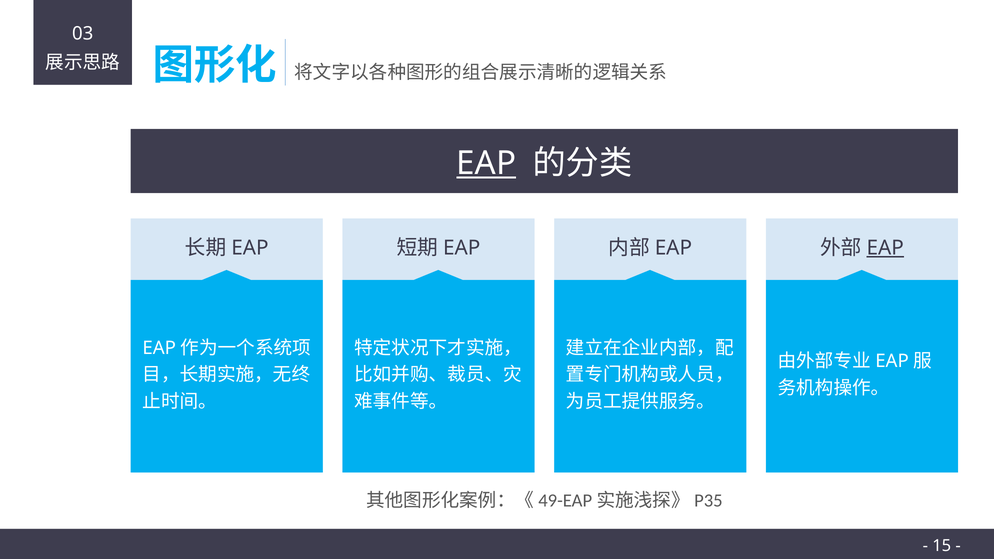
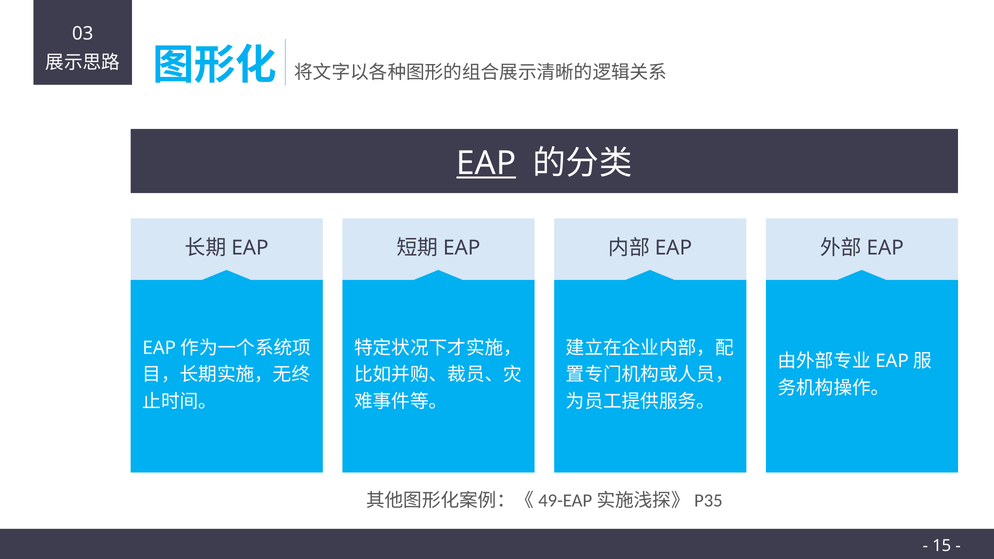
EAP at (885, 248) underline: present -> none
